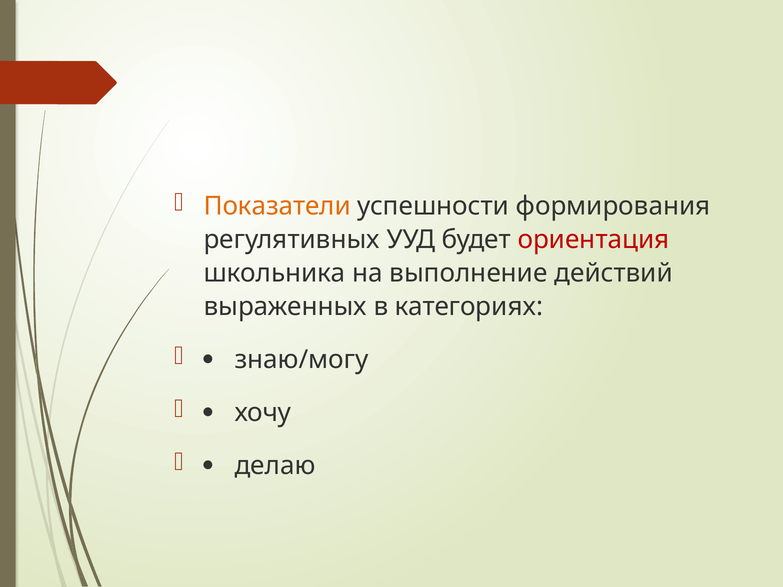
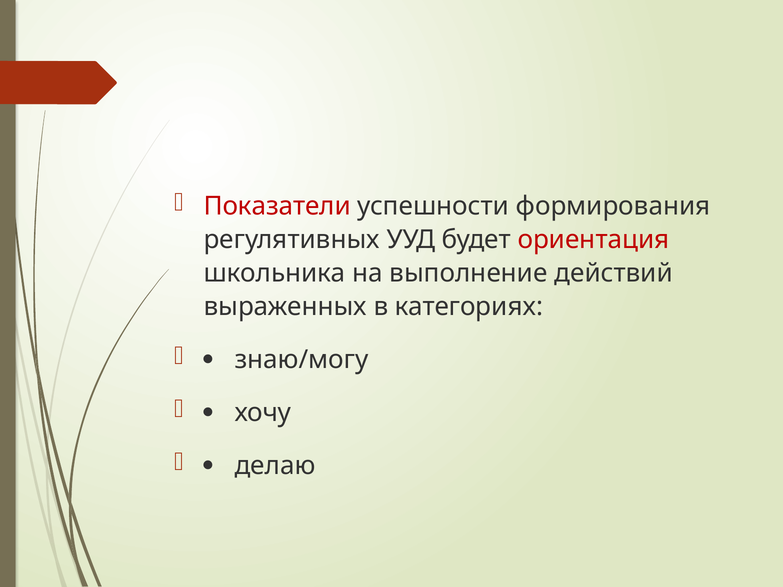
Показатели colour: orange -> red
